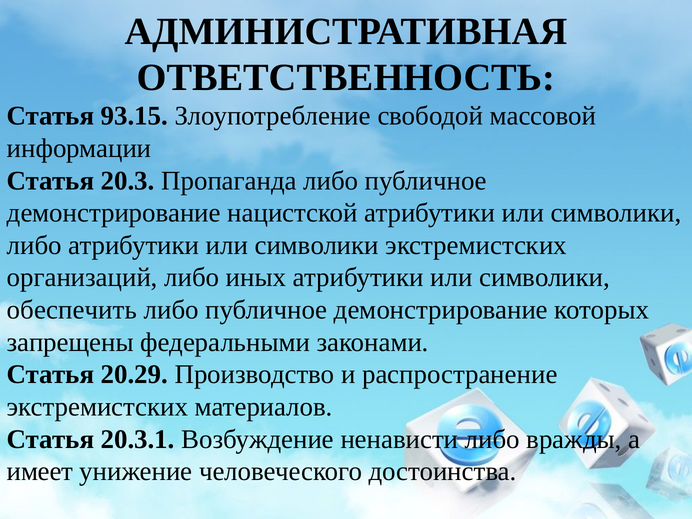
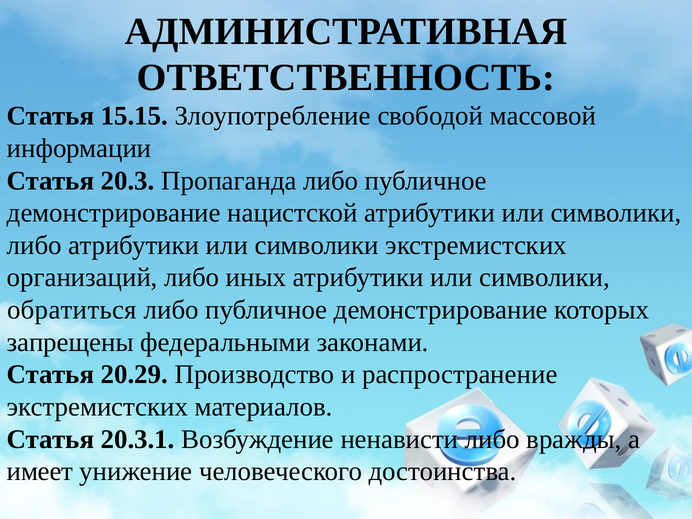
93.15: 93.15 -> 15.15
обеспечить: обеспечить -> обратиться
